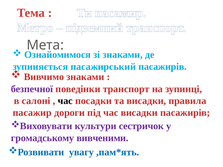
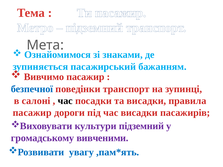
пасажирський пасажирів: пасажирів -> бажанням
Вивчимо знаками: знаками -> пасажир
безпечної colour: purple -> blue
культури сестричок: сестричок -> підземний
